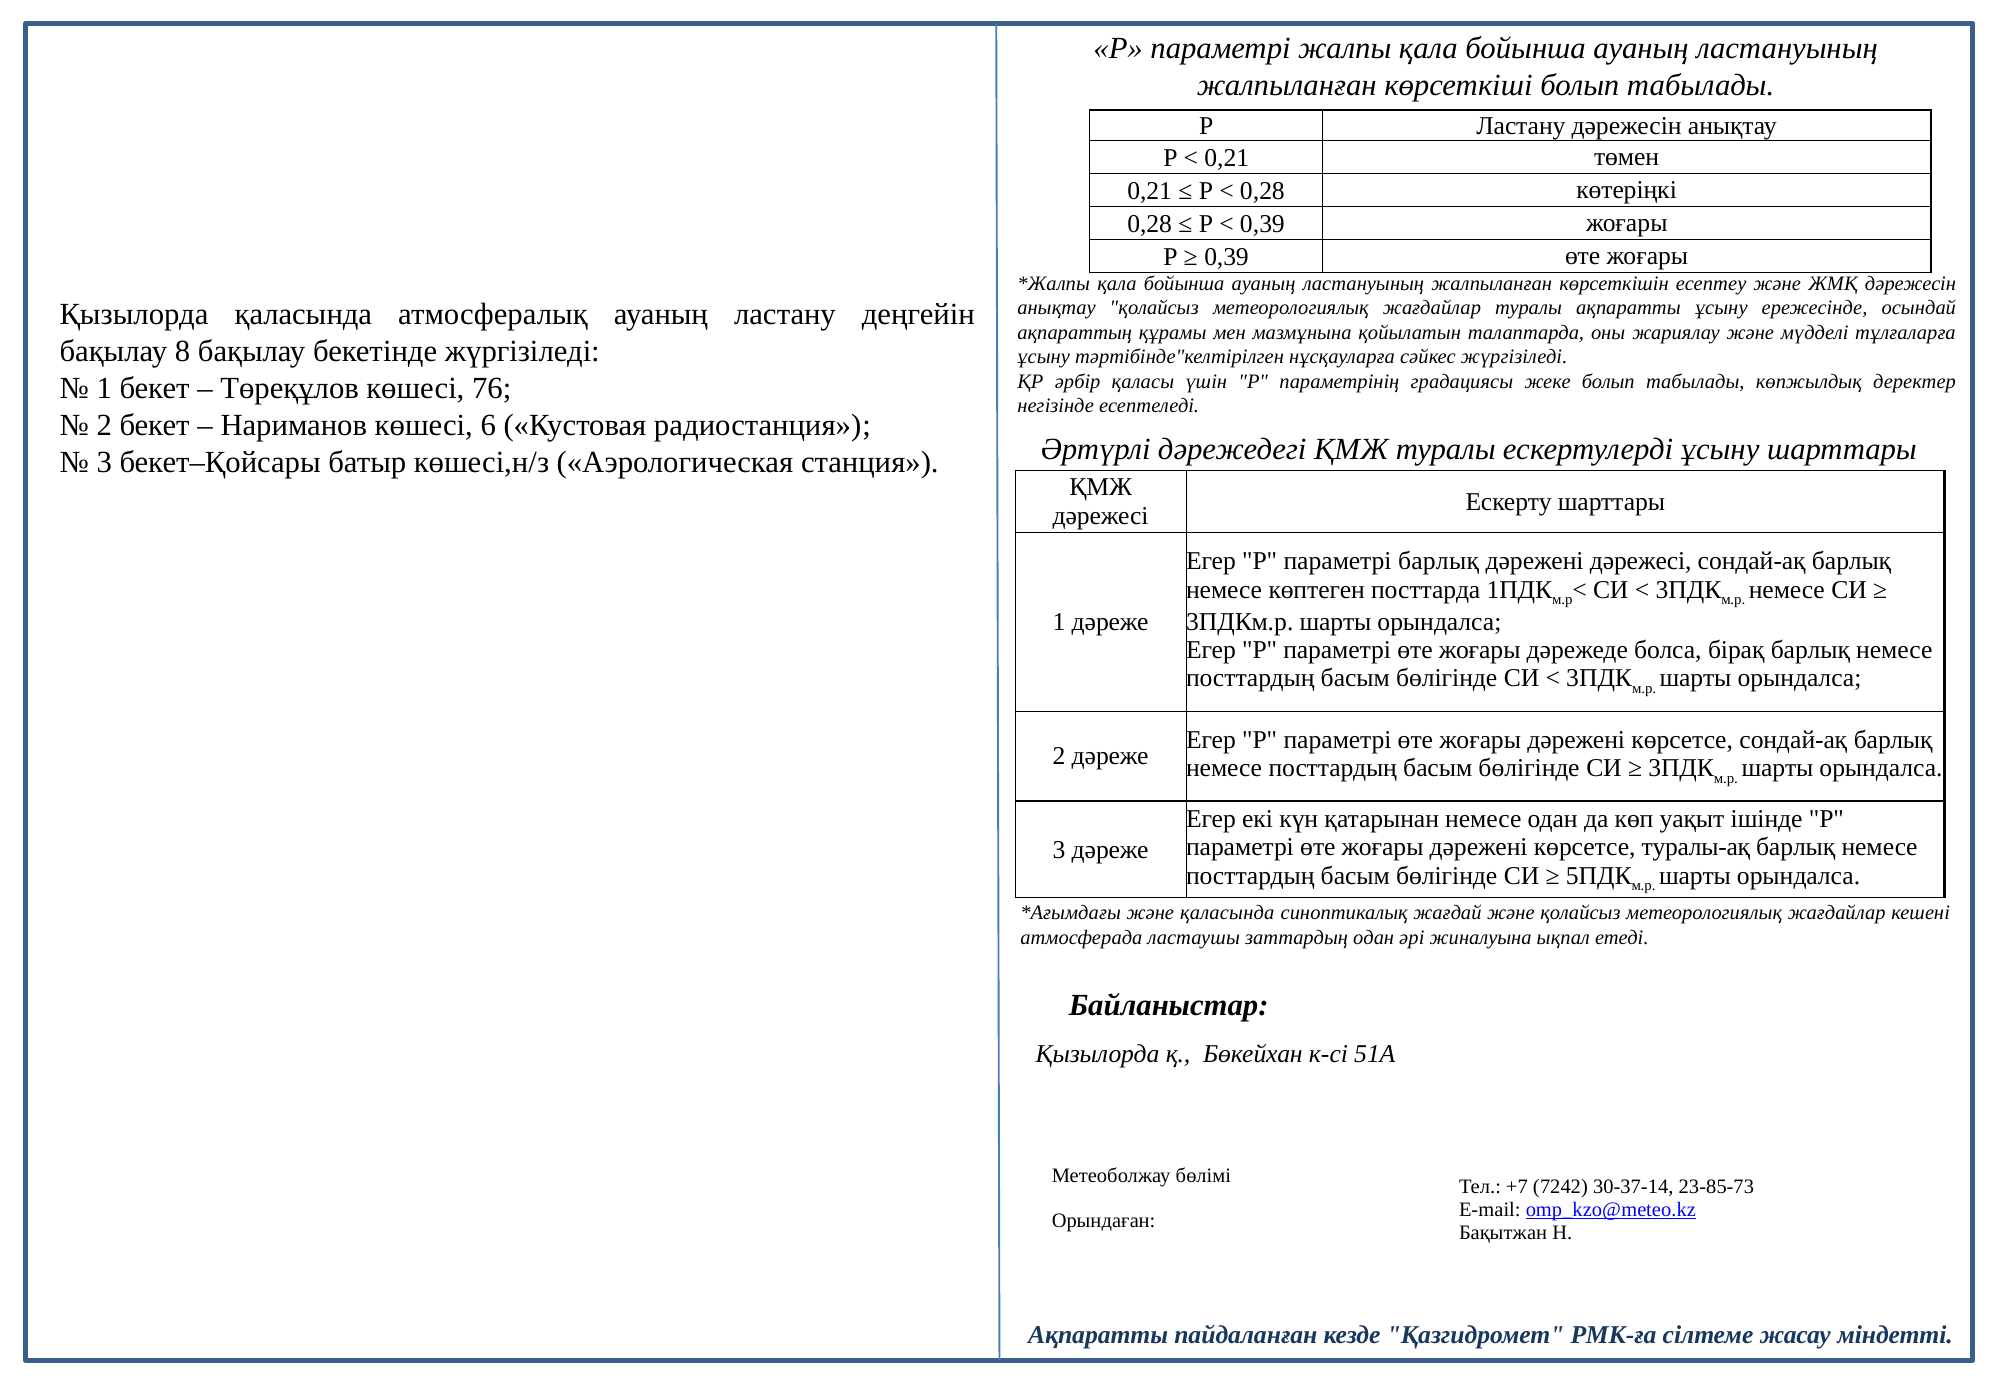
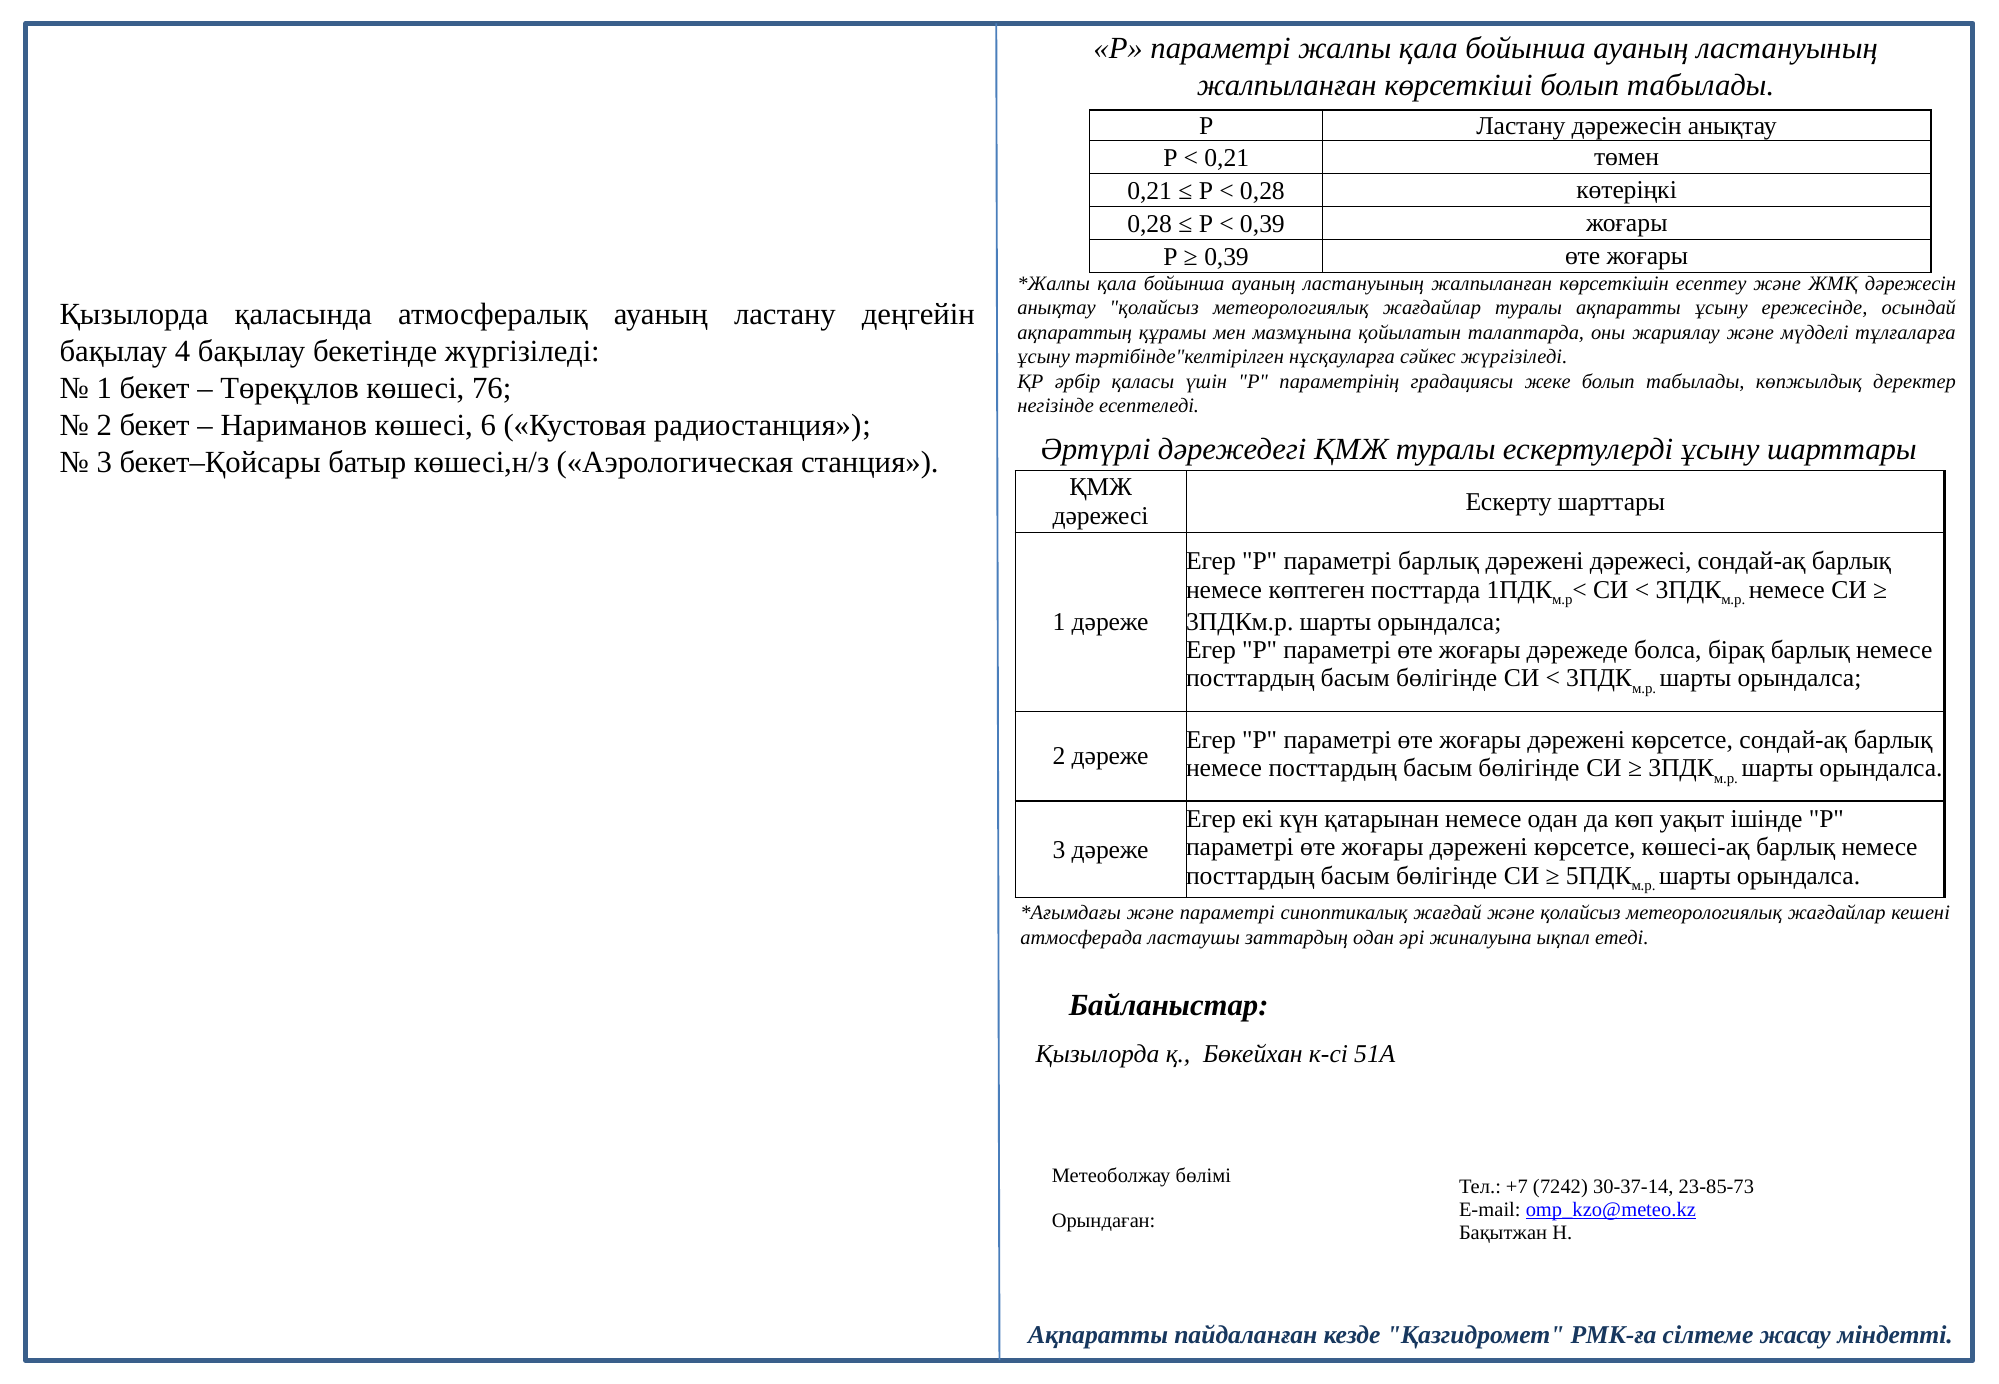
8: 8 -> 4
туралы-ақ: туралы-ақ -> көшесі-ақ
және қаласында: қаласында -> параметрі
